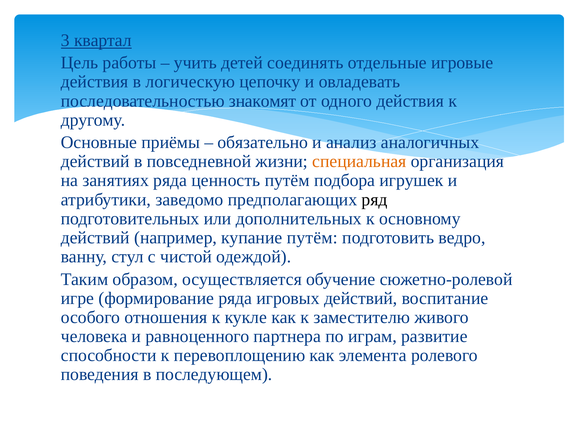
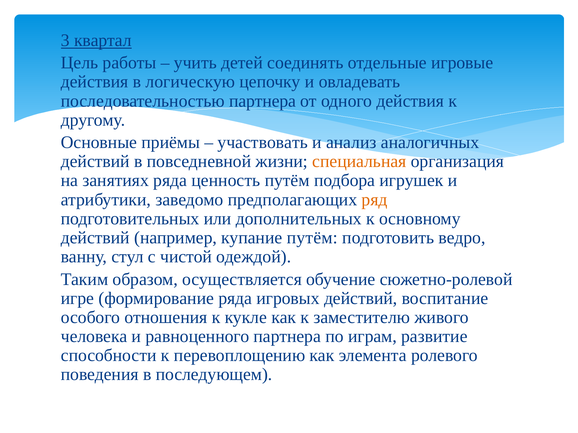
последовательностью знакомят: знакомят -> партнера
обязательно: обязательно -> участвовать
ряд colour: black -> orange
